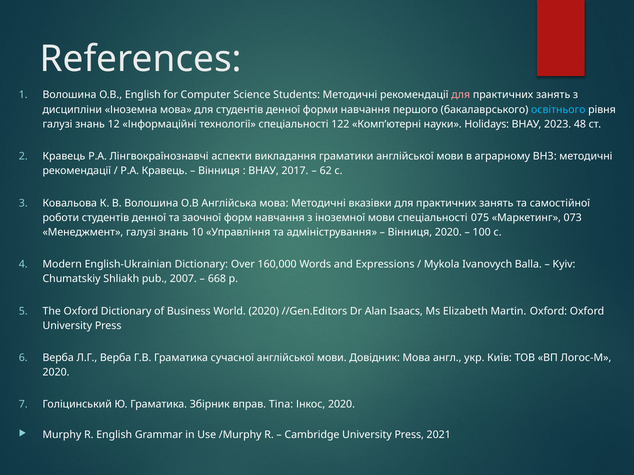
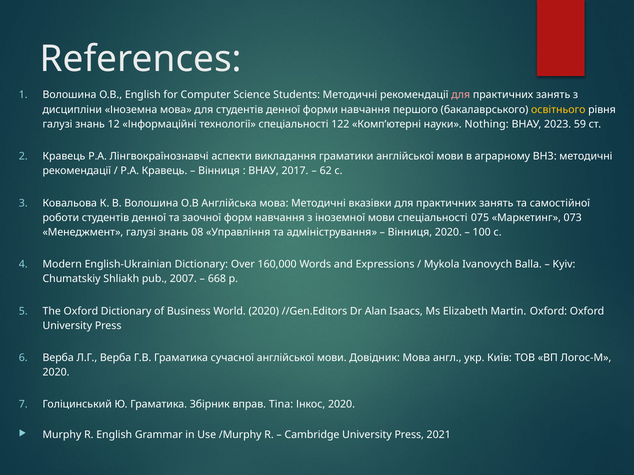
освітнього colour: light blue -> yellow
Holidays: Holidays -> Nothing
48: 48 -> 59
10: 10 -> 08
